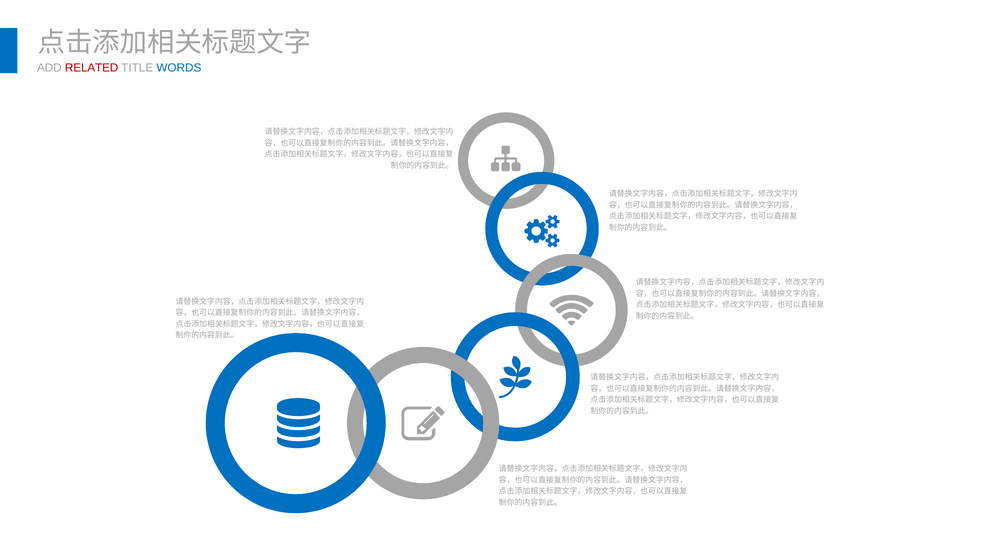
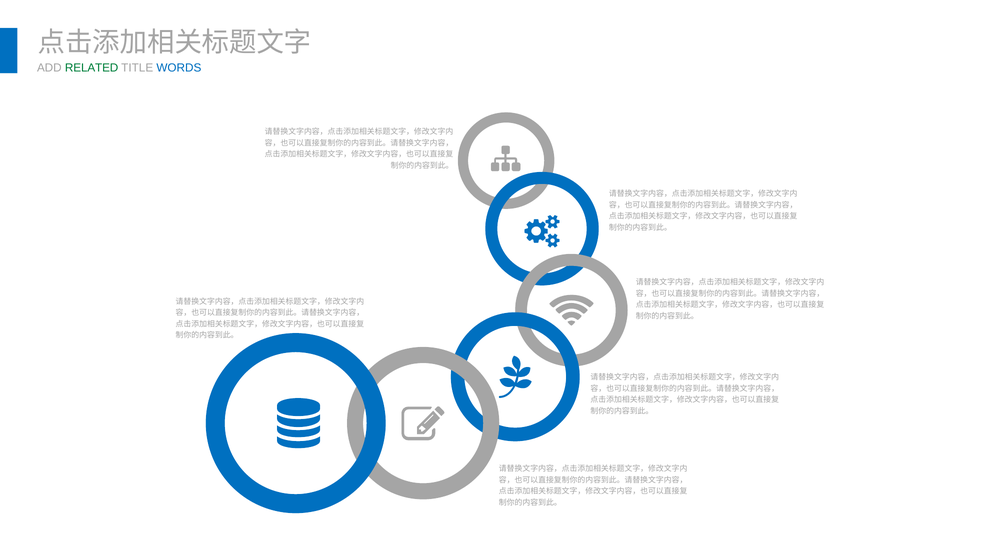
RELATED colour: red -> green
